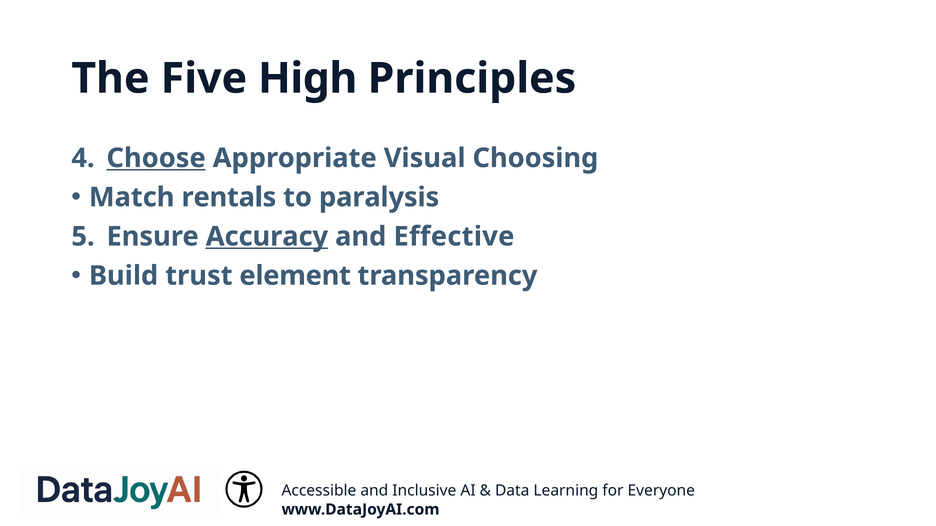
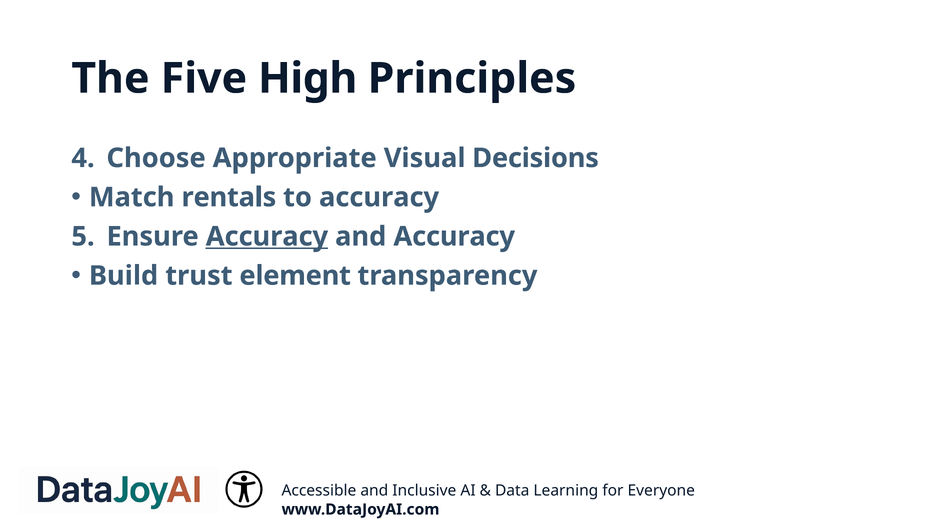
Choose underline: present -> none
Choosing: Choosing -> Decisions
to paralysis: paralysis -> accuracy
and Effective: Effective -> Accuracy
